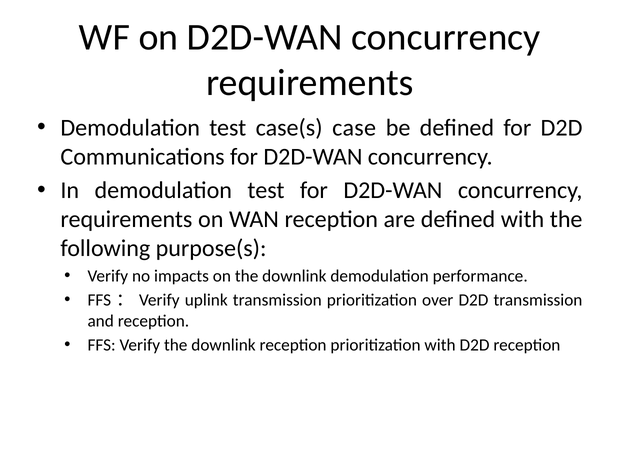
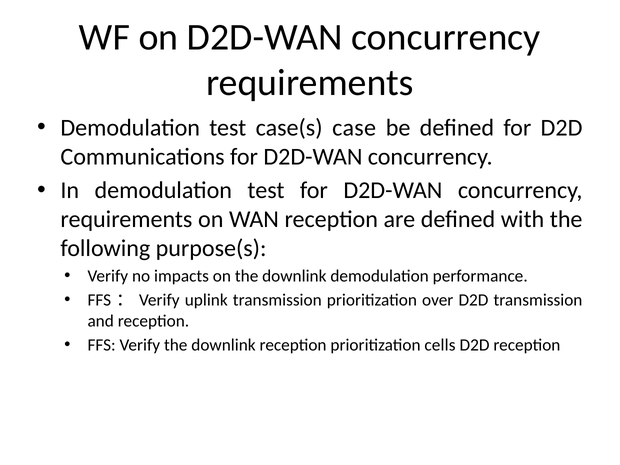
prioritization with: with -> cells
